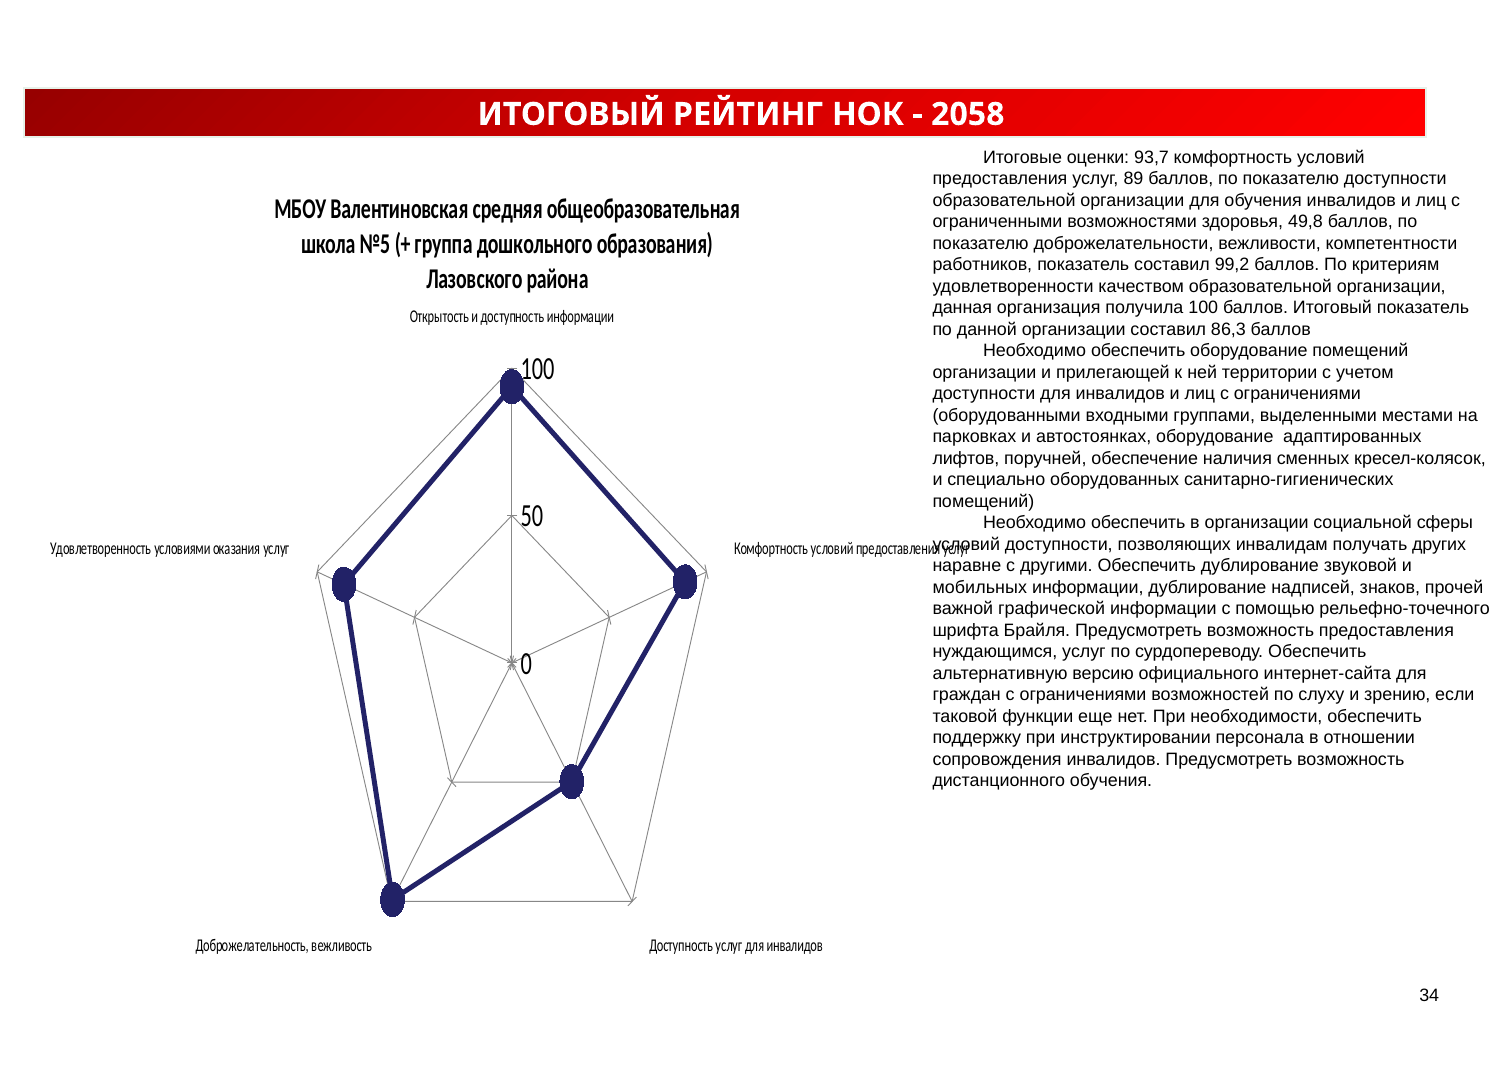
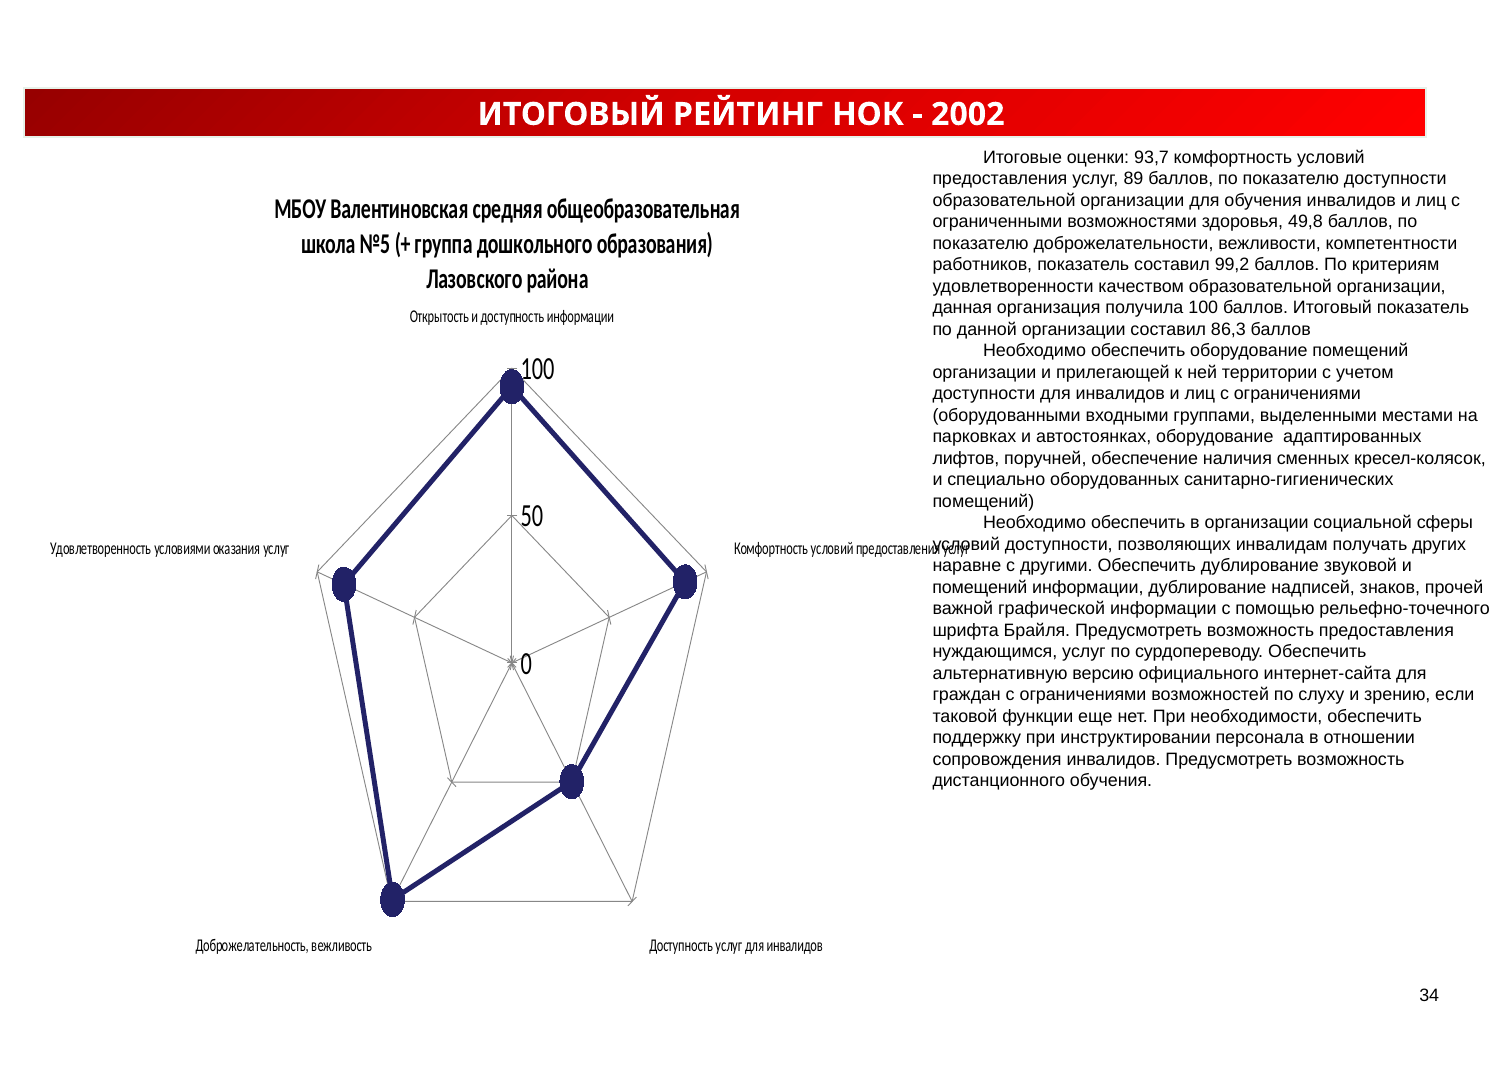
2058: 2058 -> 2002
мобильных at (980, 587): мобильных -> помещений
